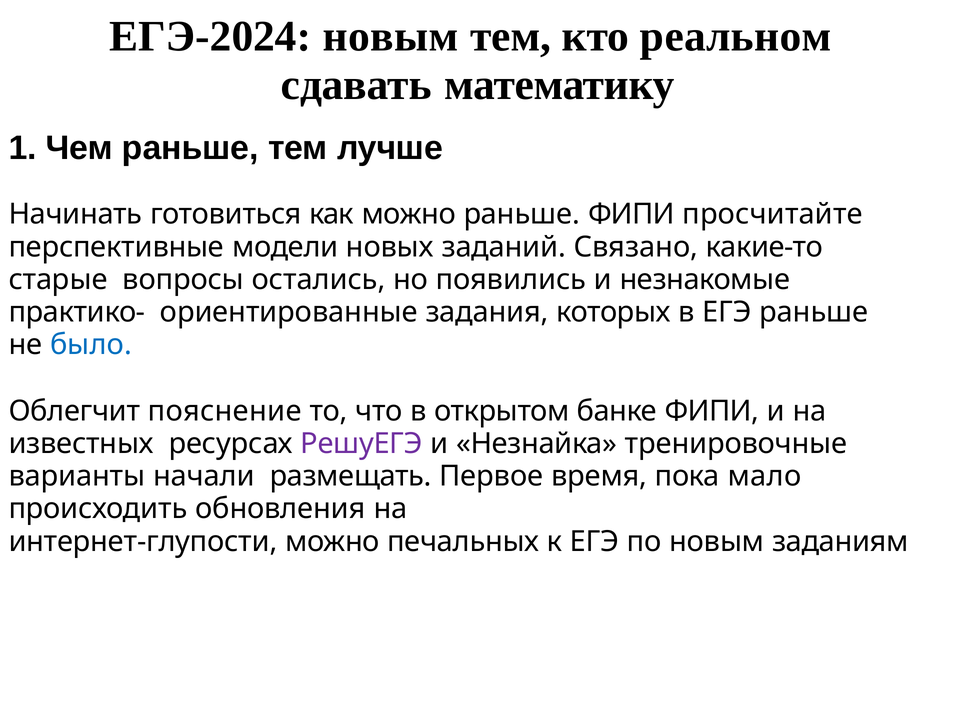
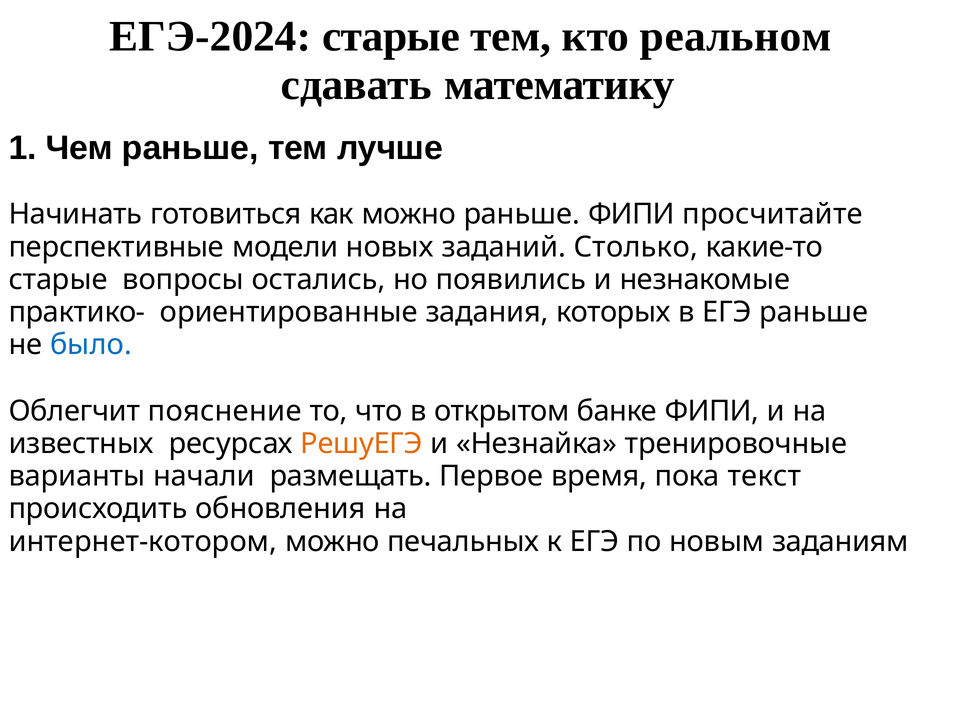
ЕГЭ-2024 новым: новым -> старые
Связано: Связано -> Столько
РешуЕГЭ colour: purple -> orange
мало: мало -> текст
интернет-глупости: интернет-глупости -> интернет-котором
